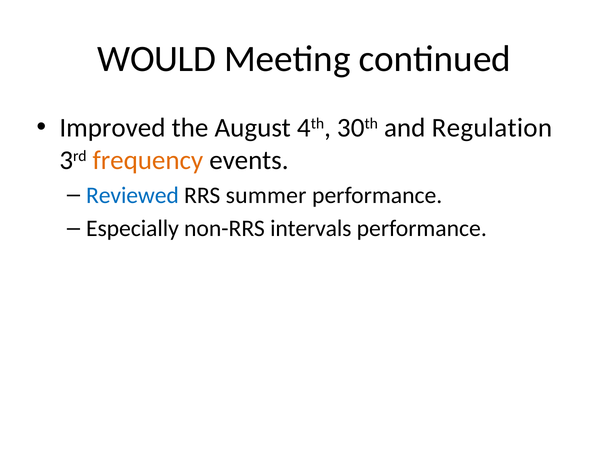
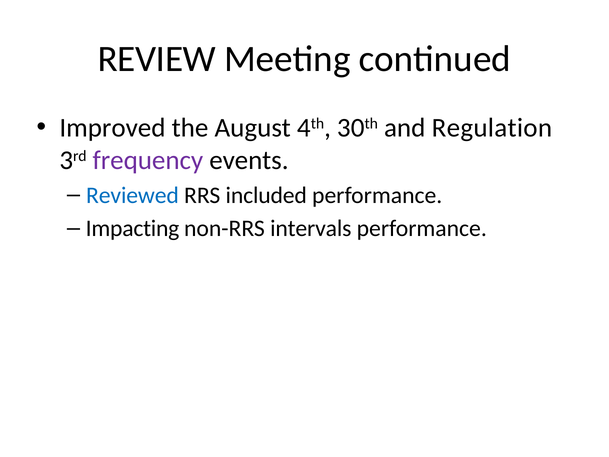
WOULD: WOULD -> REVIEW
frequency colour: orange -> purple
summer: summer -> included
Especially: Especially -> Impacting
